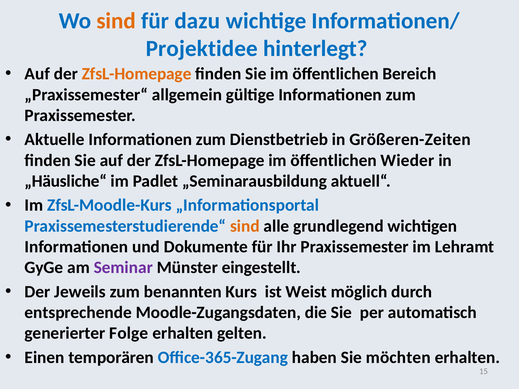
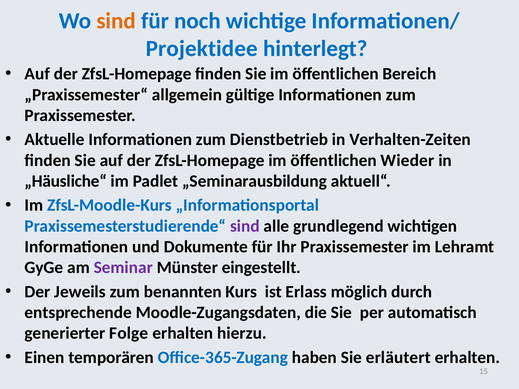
dazu: dazu -> noch
ZfsL-Homepage at (137, 74) colour: orange -> black
Größeren-Zeiten: Größeren-Zeiten -> Verhalten-Zeiten
sind at (245, 226) colour: orange -> purple
Weist: Weist -> Erlass
gelten: gelten -> hierzu
möchten: möchten -> erläutert
